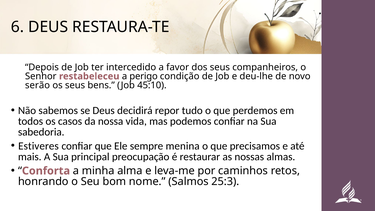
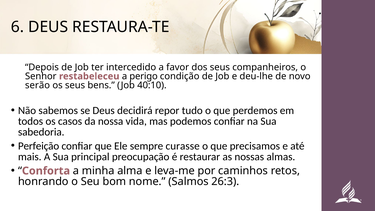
45:10: 45:10 -> 40:10
Estiveres: Estiveres -> Perfeição
menina: menina -> curasse
25:3: 25:3 -> 26:3
